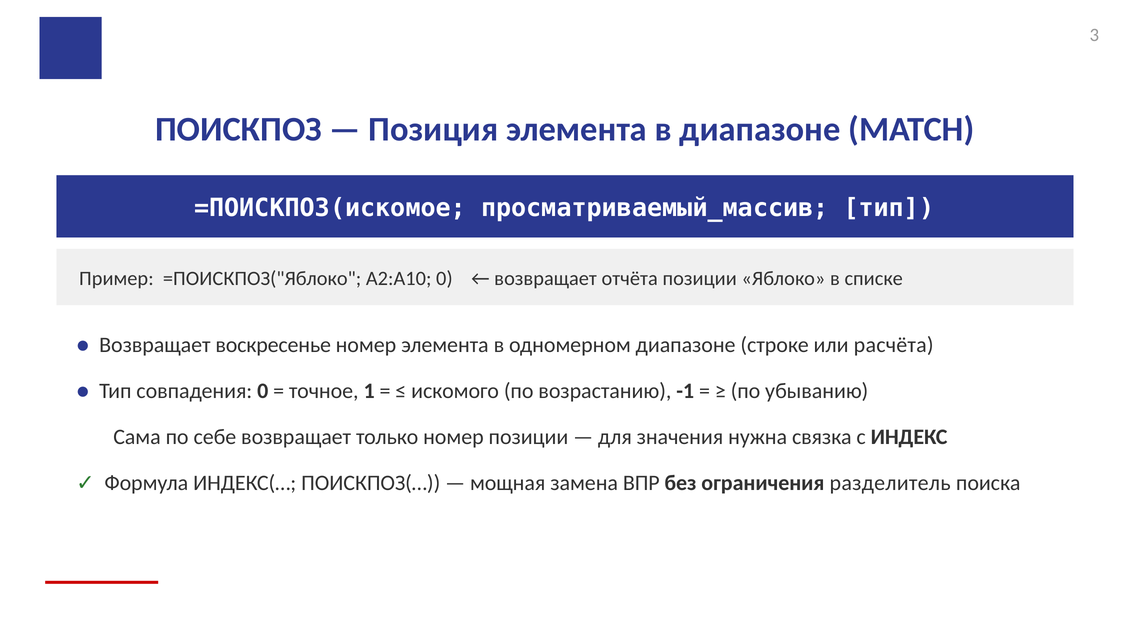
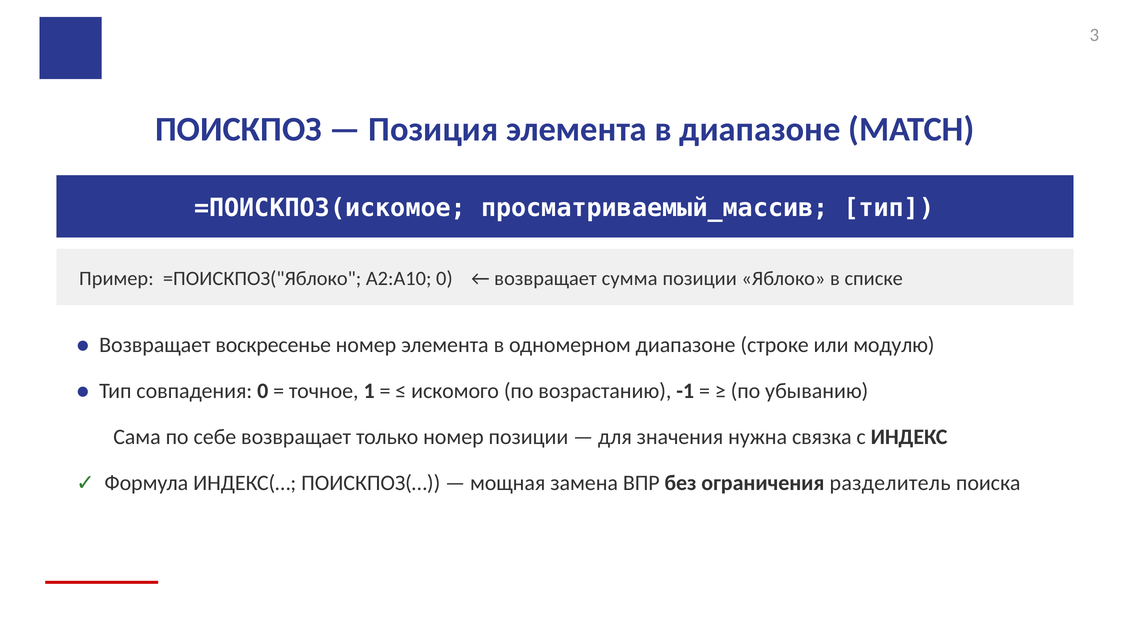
отчёта: отчёта -> сумма
расчёта: расчёта -> модулю
